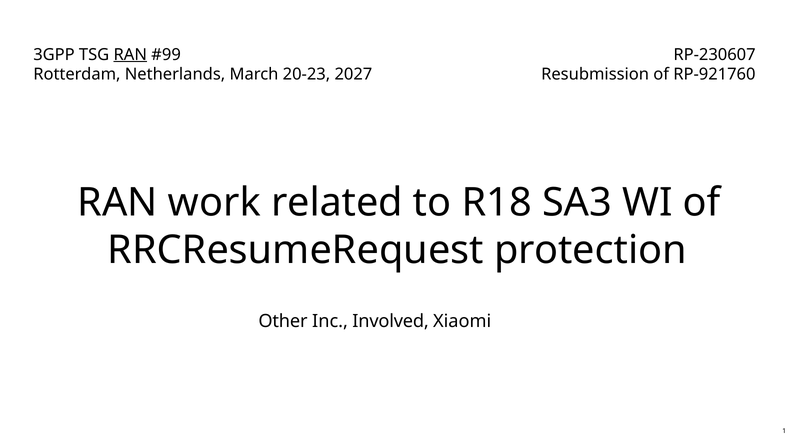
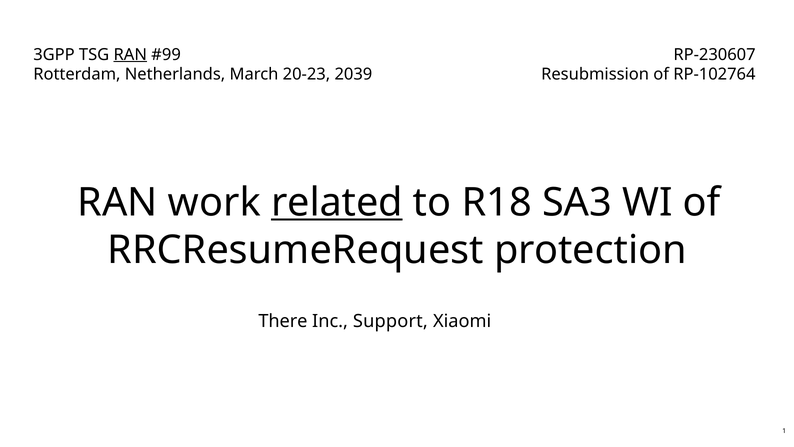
2027: 2027 -> 2039
RP-921760: RP-921760 -> RP-102764
related underline: none -> present
Other: Other -> There
Involved: Involved -> Support
